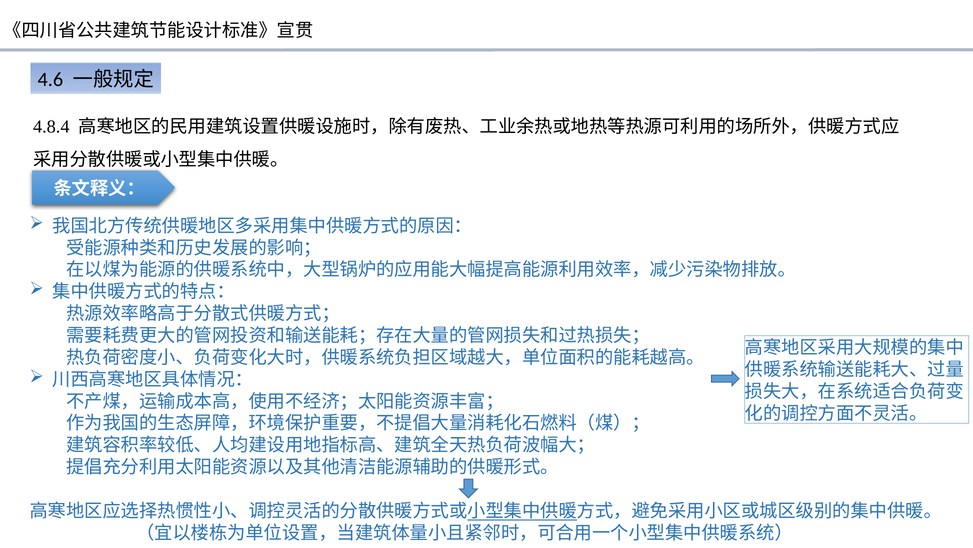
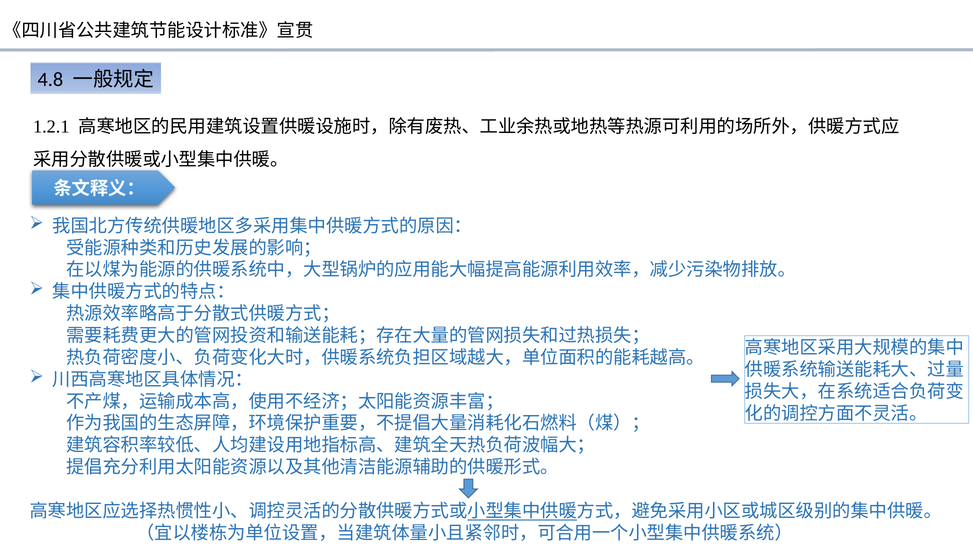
4.6: 4.6 -> 4.8
4.8.4: 4.8.4 -> 1.2.1
